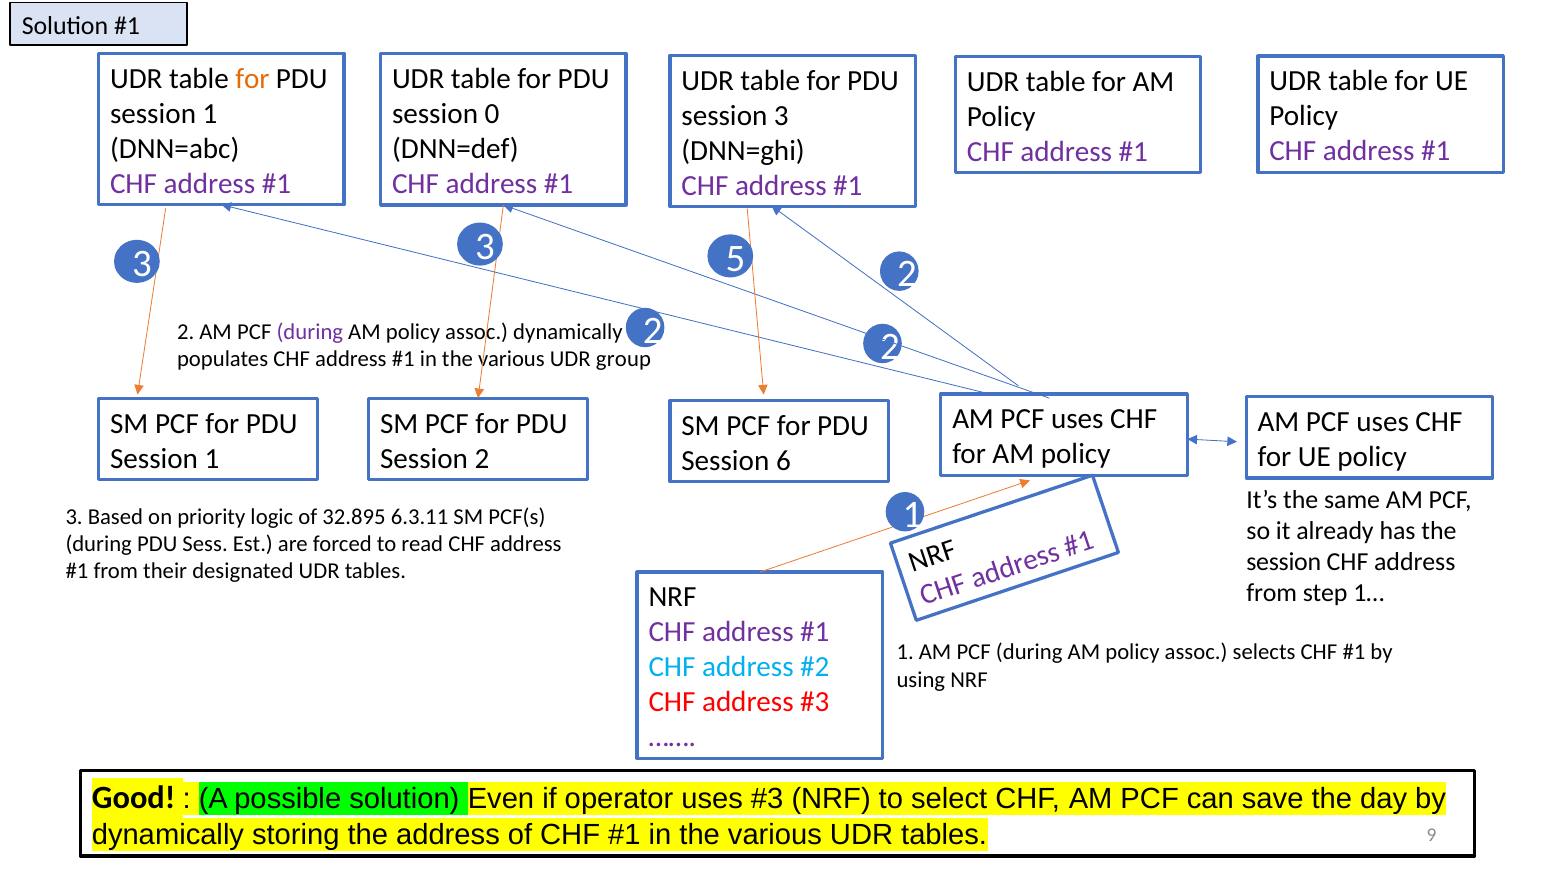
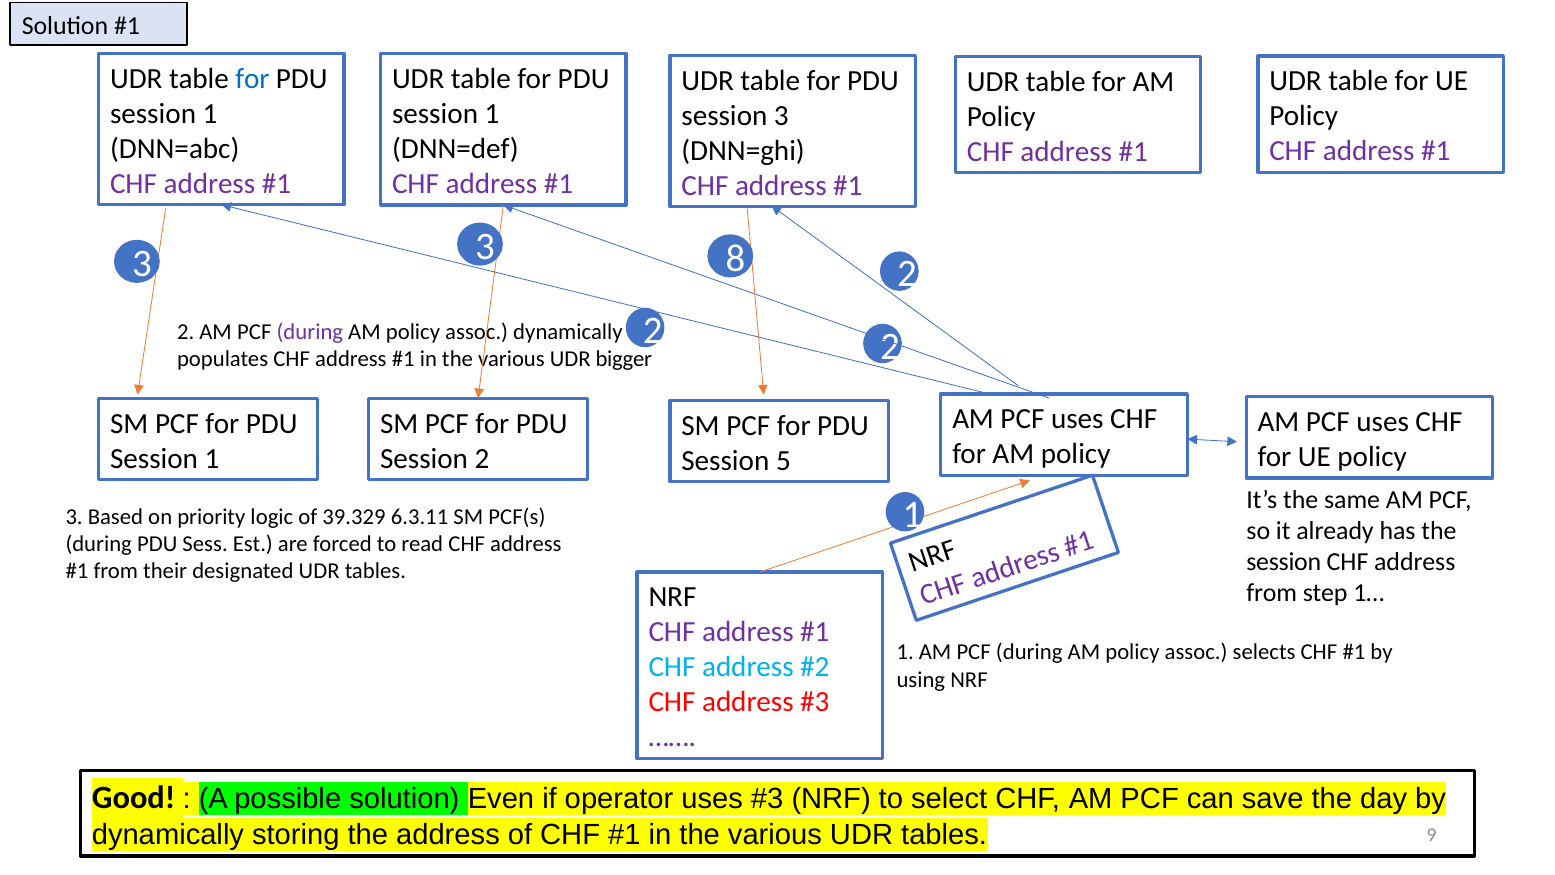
for at (252, 78) colour: orange -> blue
0 at (492, 114): 0 -> 1
5: 5 -> 8
group: group -> bigger
6: 6 -> 5
32.895: 32.895 -> 39.329
